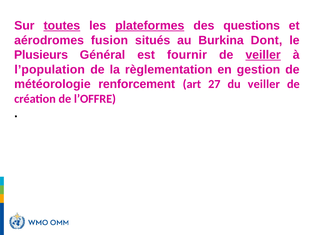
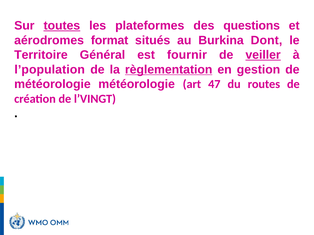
plateformes underline: present -> none
fusion: fusion -> format
Plusieurs: Plusieurs -> Territoire
règlementation underline: none -> present
météorologie renforcement: renforcement -> météorologie
27: 27 -> 47
du veiller: veiller -> routes
l’OFFRE: l’OFFRE -> l’VINGT
